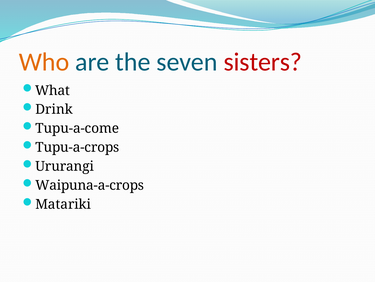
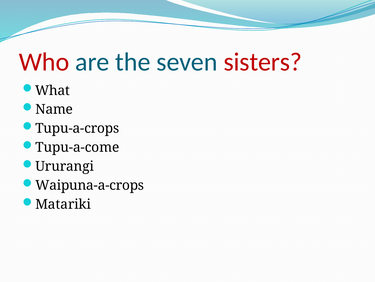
Who colour: orange -> red
Drink: Drink -> Name
Tupu-a-come: Tupu-a-come -> Tupu-a-crops
Tupu-a-crops: Tupu-a-crops -> Tupu-a-come
